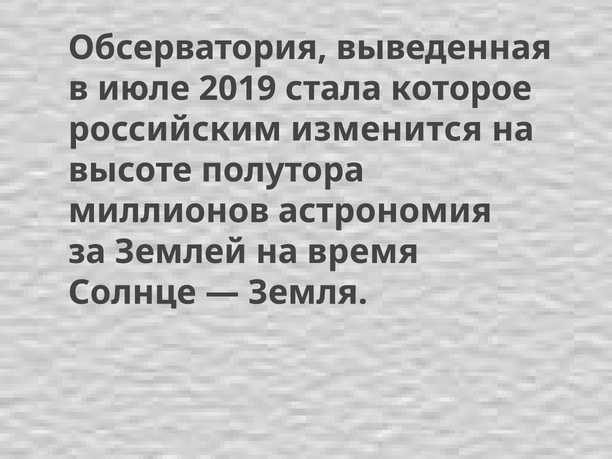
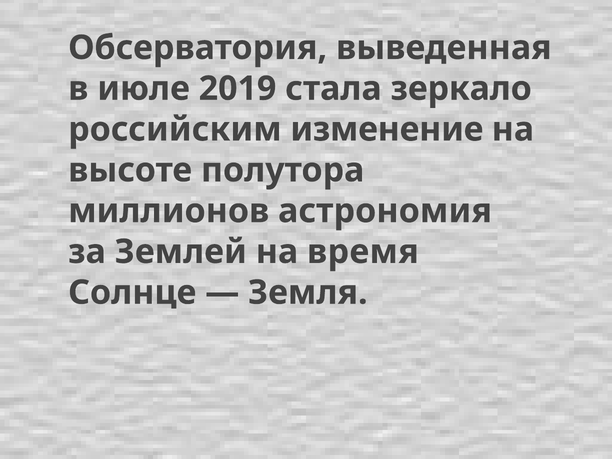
которое: которое -> зеркало
изменится: изменится -> изменение
